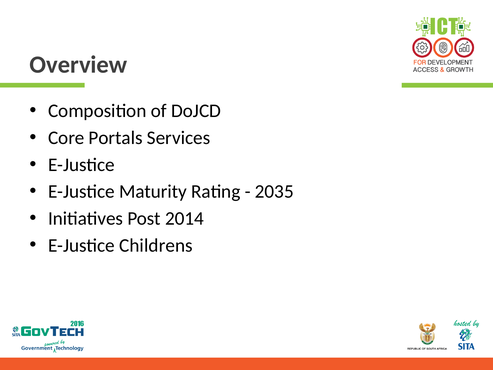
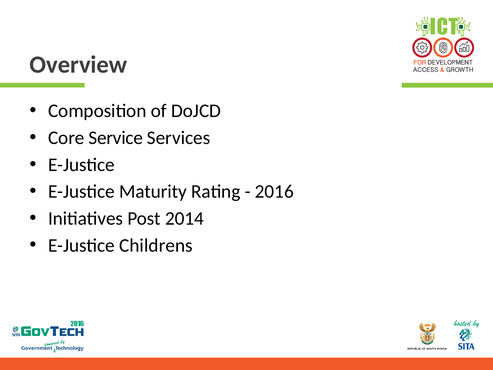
Portals: Portals -> Service
2035: 2035 -> 2016
